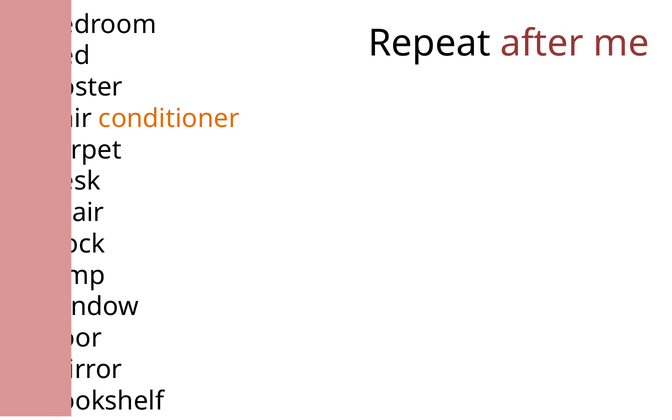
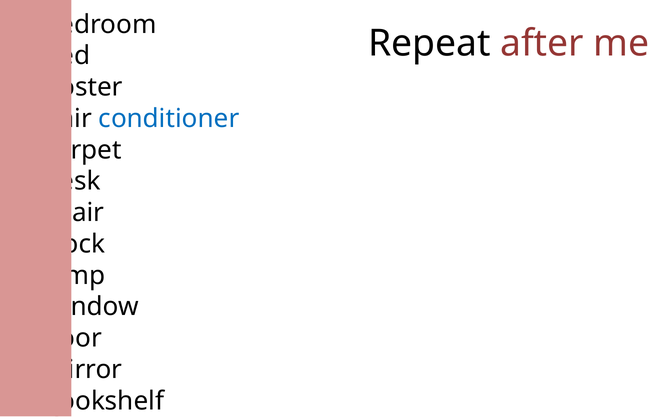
conditioner colour: orange -> blue
